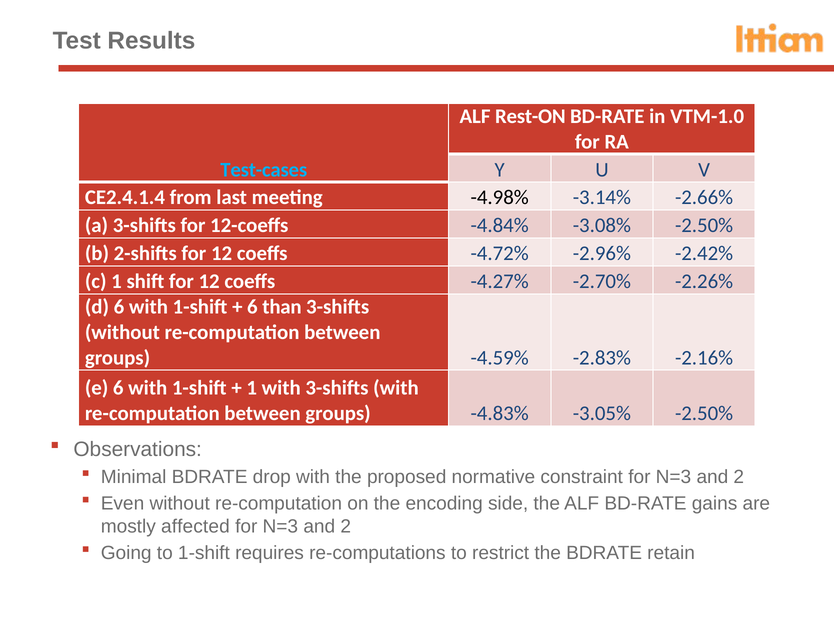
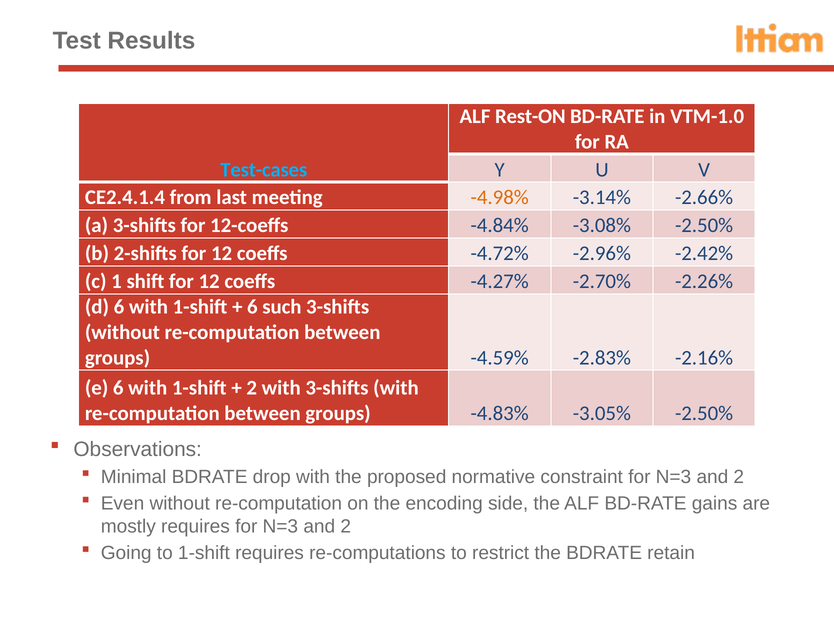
-4.98% colour: black -> orange
than: than -> such
1 at (252, 388): 1 -> 2
mostly affected: affected -> requires
